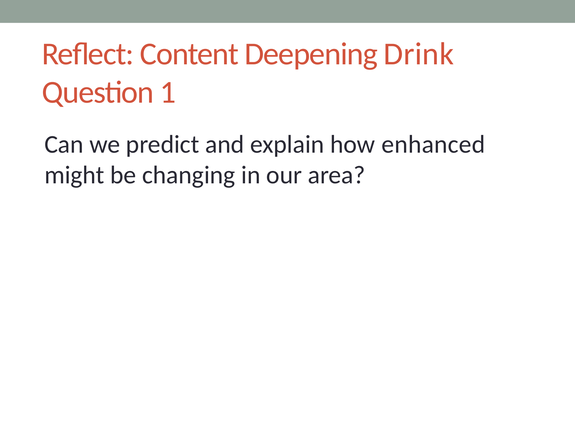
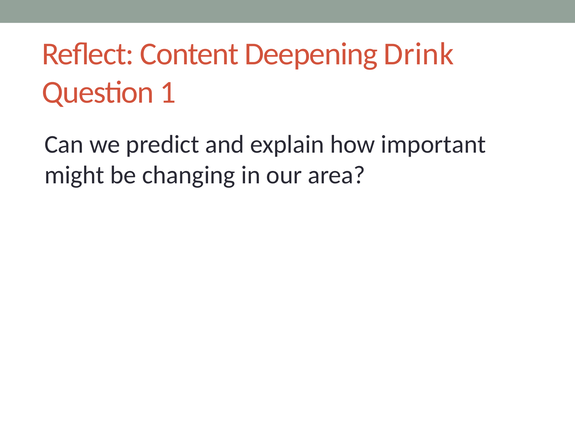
enhanced: enhanced -> important
